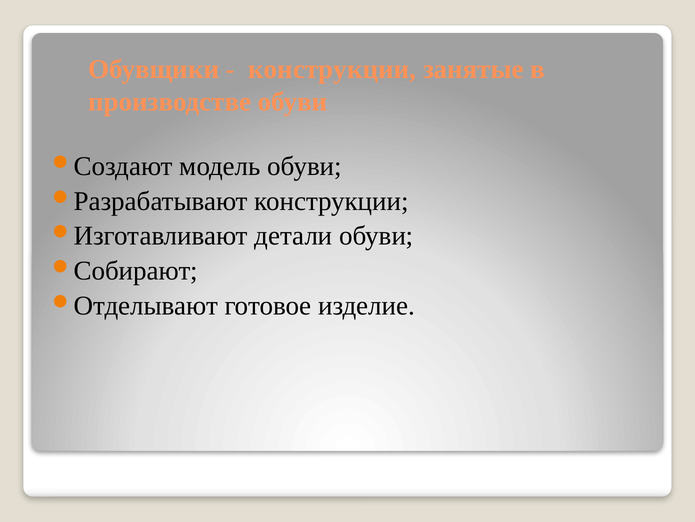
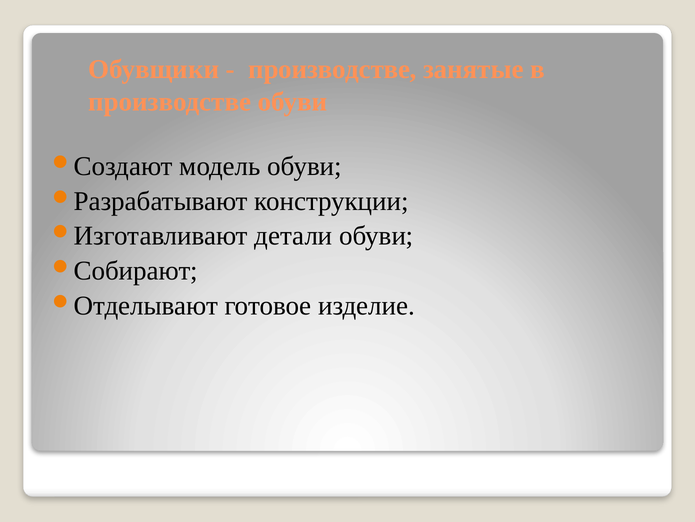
конструкции at (332, 69): конструкции -> производстве
